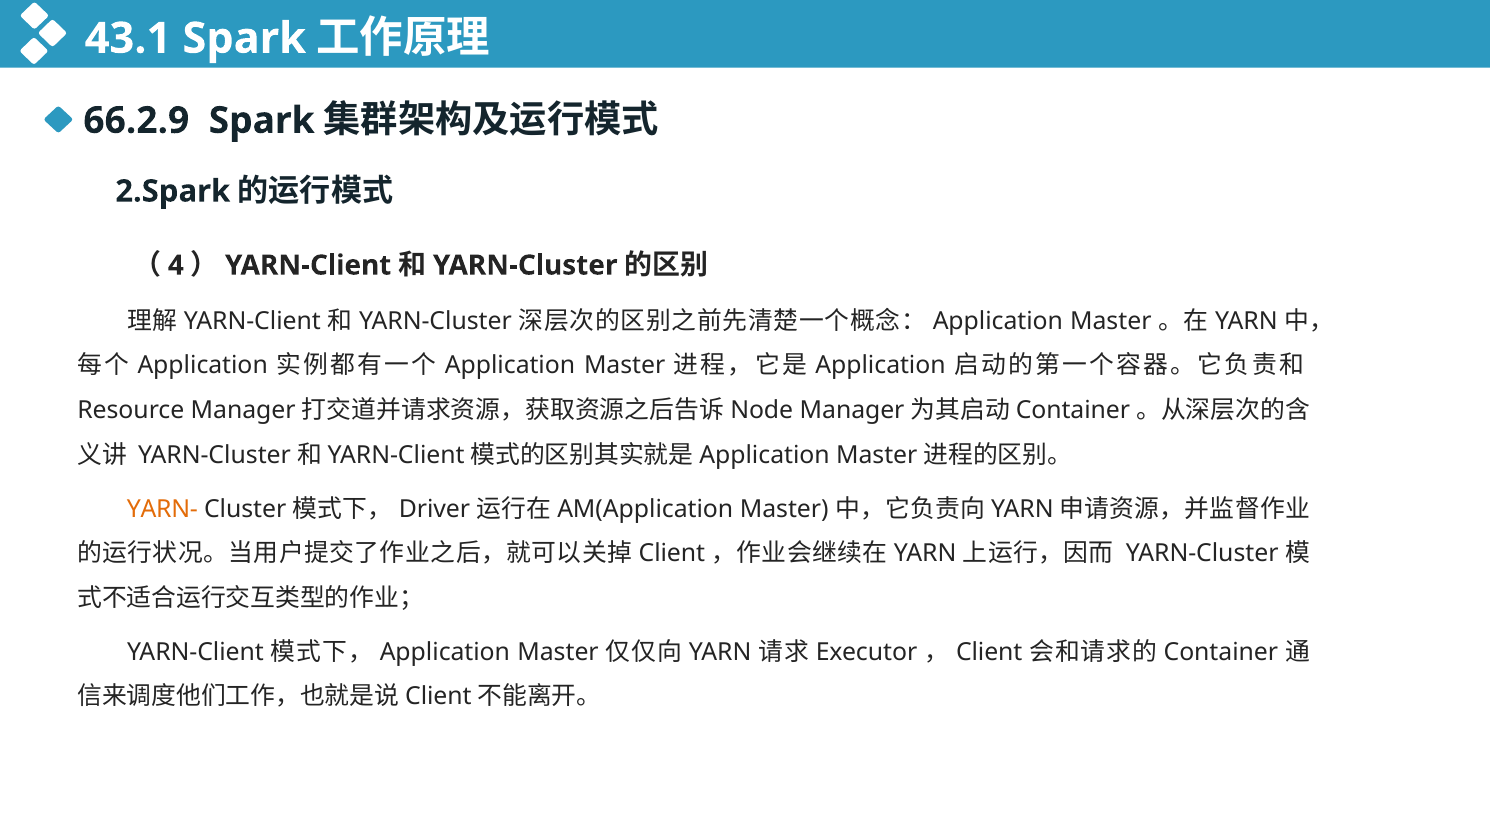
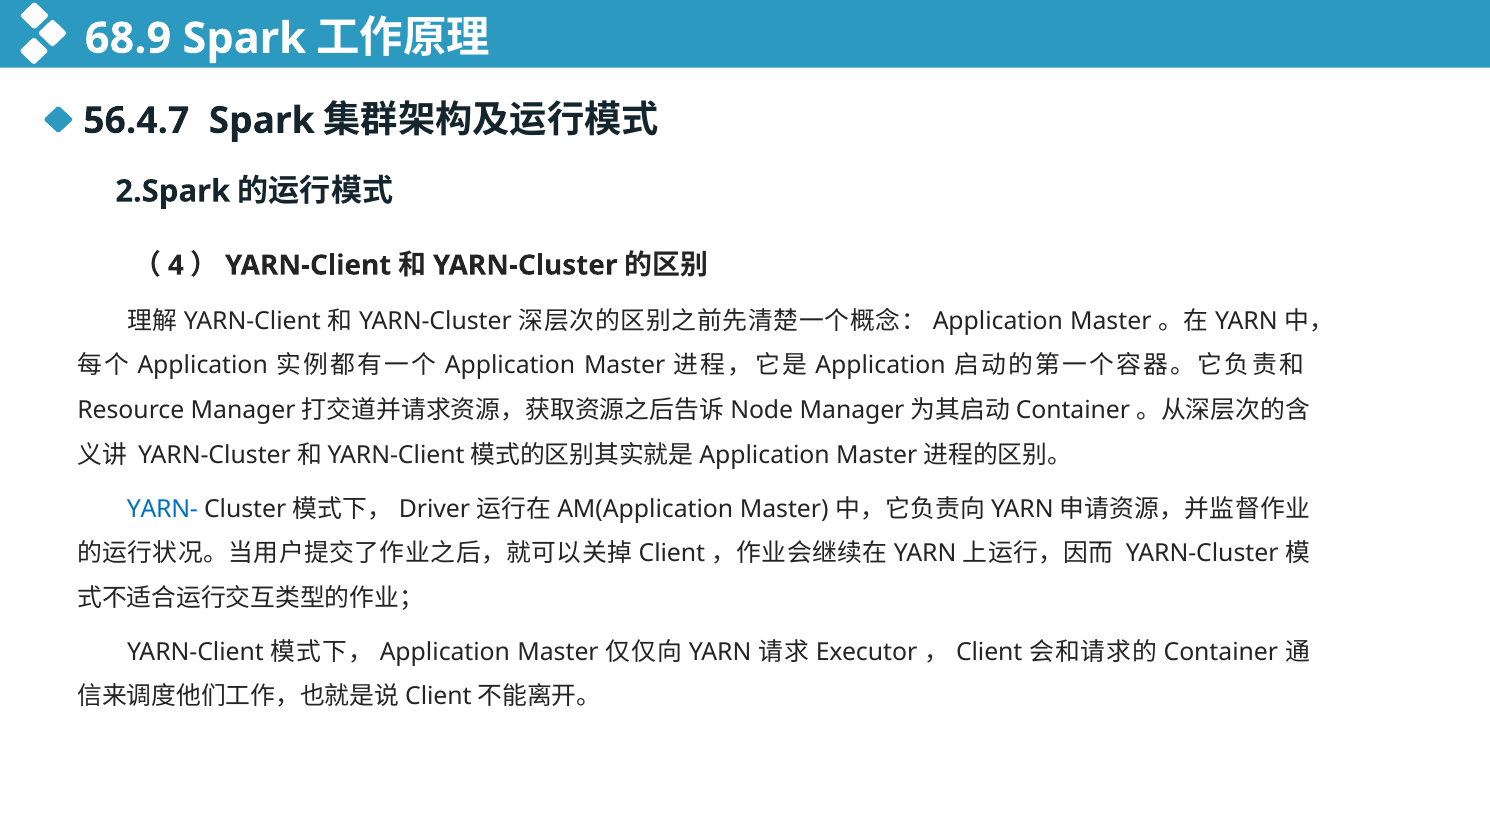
43.1: 43.1 -> 68.9
66.2.9: 66.2.9 -> 56.4.7
YARN- colour: orange -> blue
